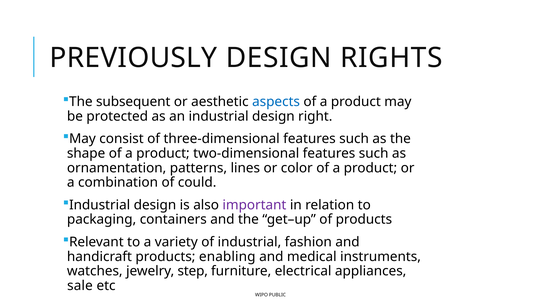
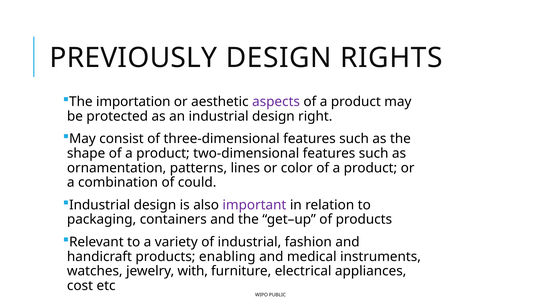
subsequent: subsequent -> importation
aspects colour: blue -> purple
step: step -> with
sale: sale -> cost
